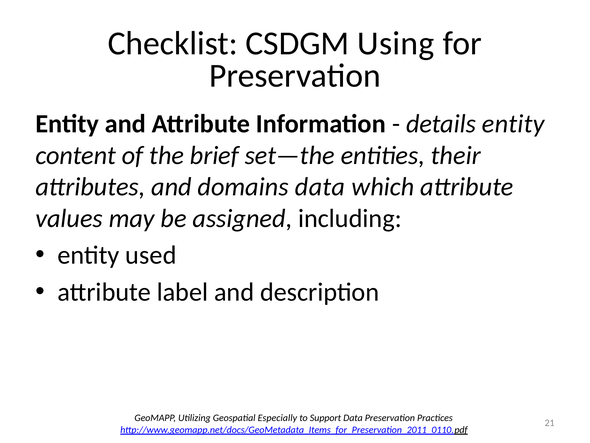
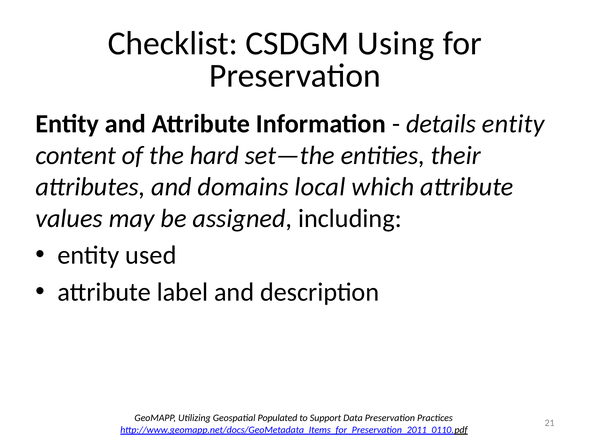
brief: brief -> hard
domains data: data -> local
Especially: Especially -> Populated
